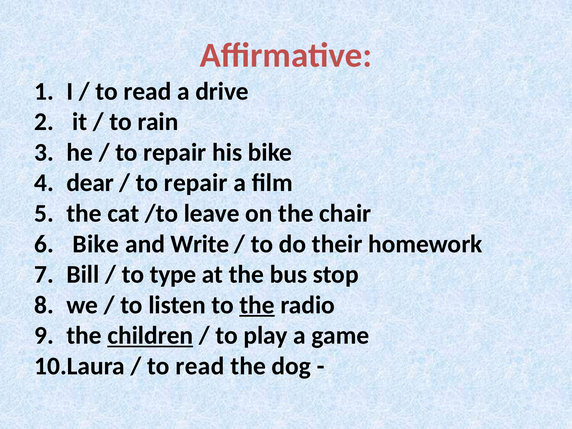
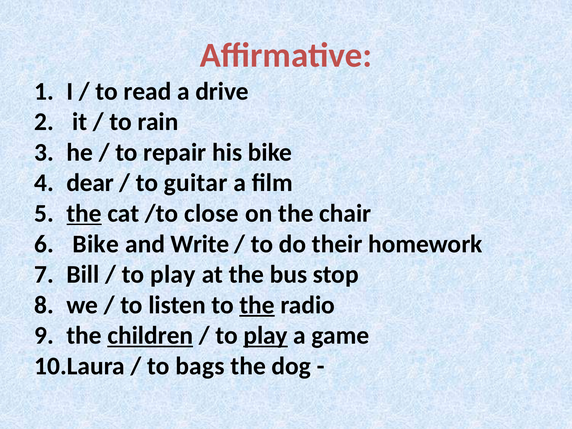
repair at (196, 183): repair -> guitar
the at (84, 213) underline: none -> present
leave: leave -> close
type at (173, 274): type -> play
play at (266, 336) underline: none -> present
read at (200, 366): read -> bags
